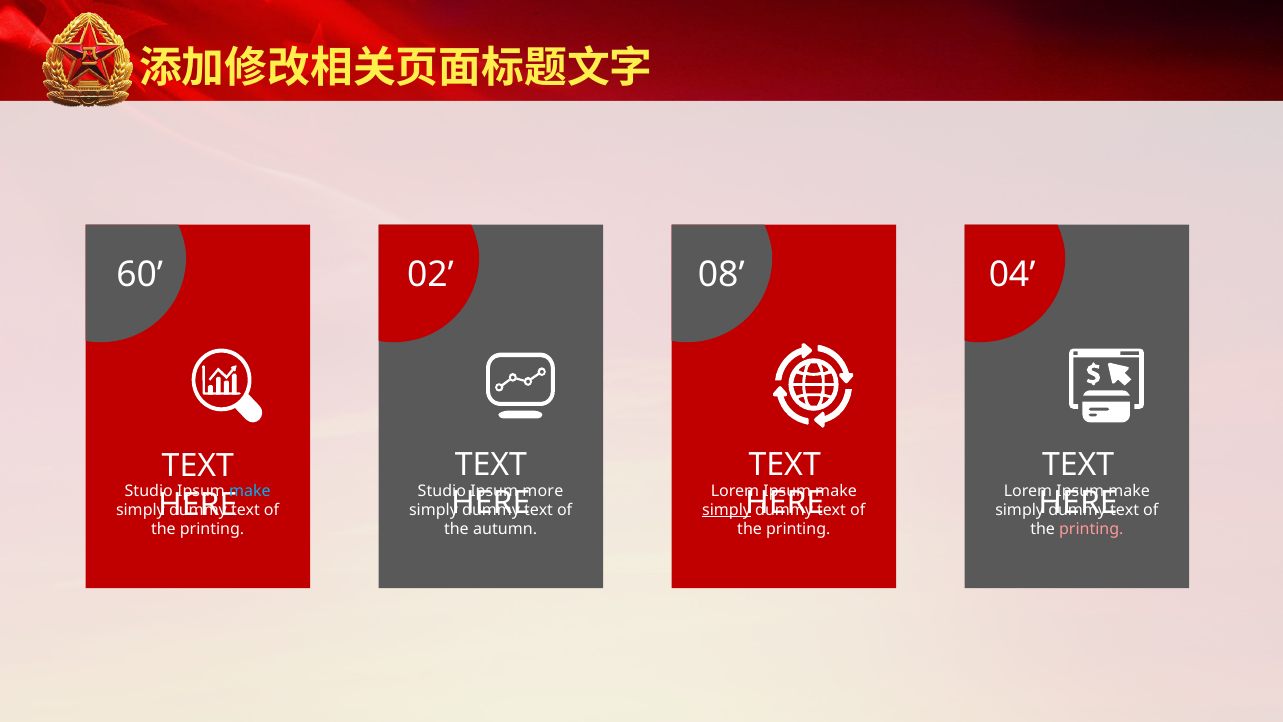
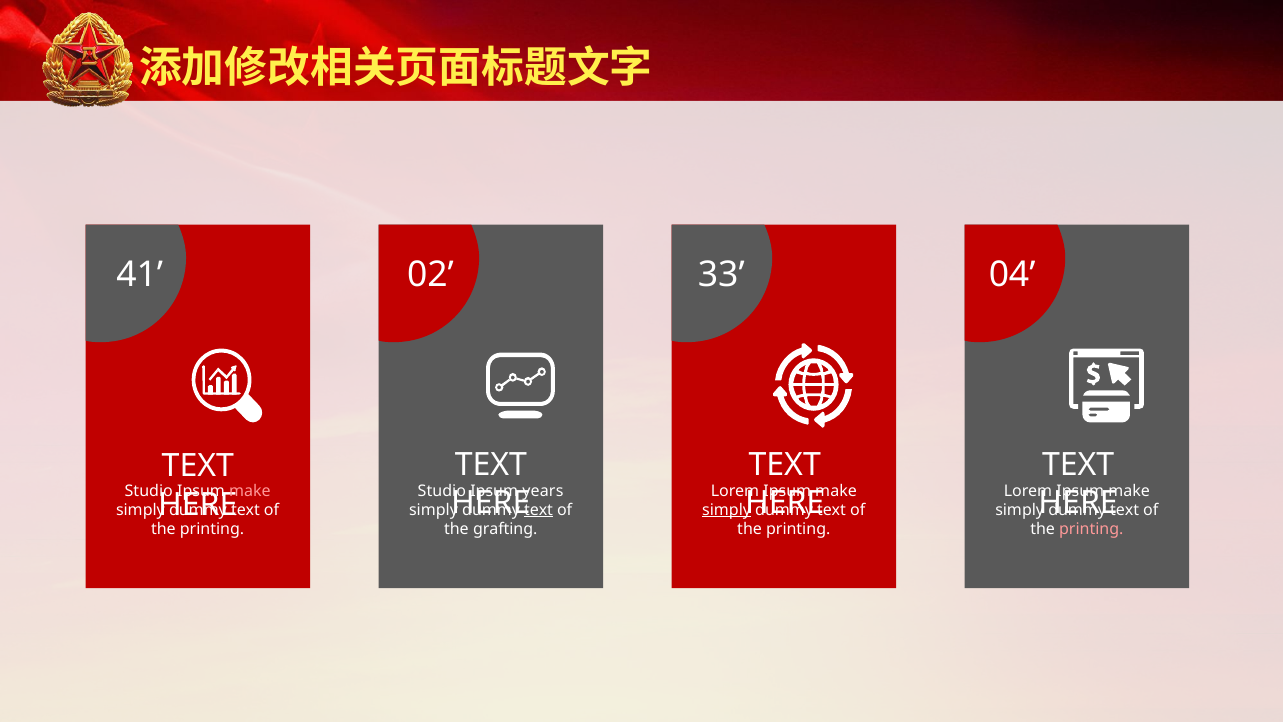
60: 60 -> 41
08: 08 -> 33
make at (250, 491) colour: light blue -> pink
more: more -> years
text at (539, 510) underline: none -> present
autumn: autumn -> grafting
